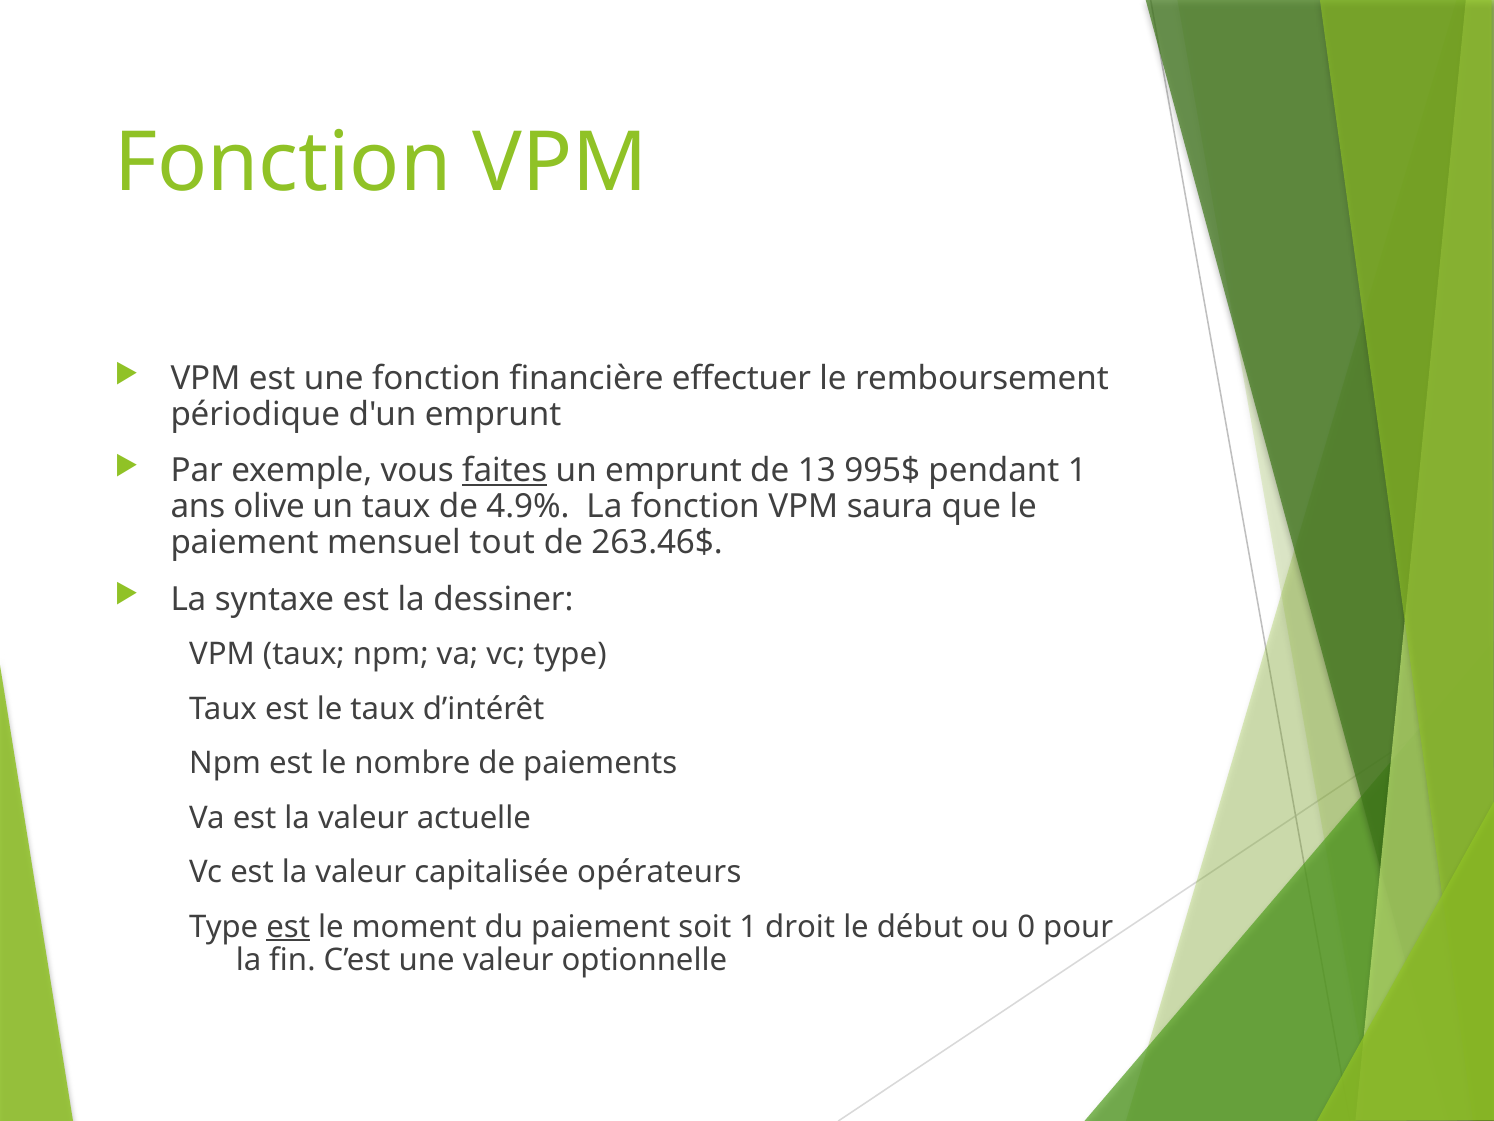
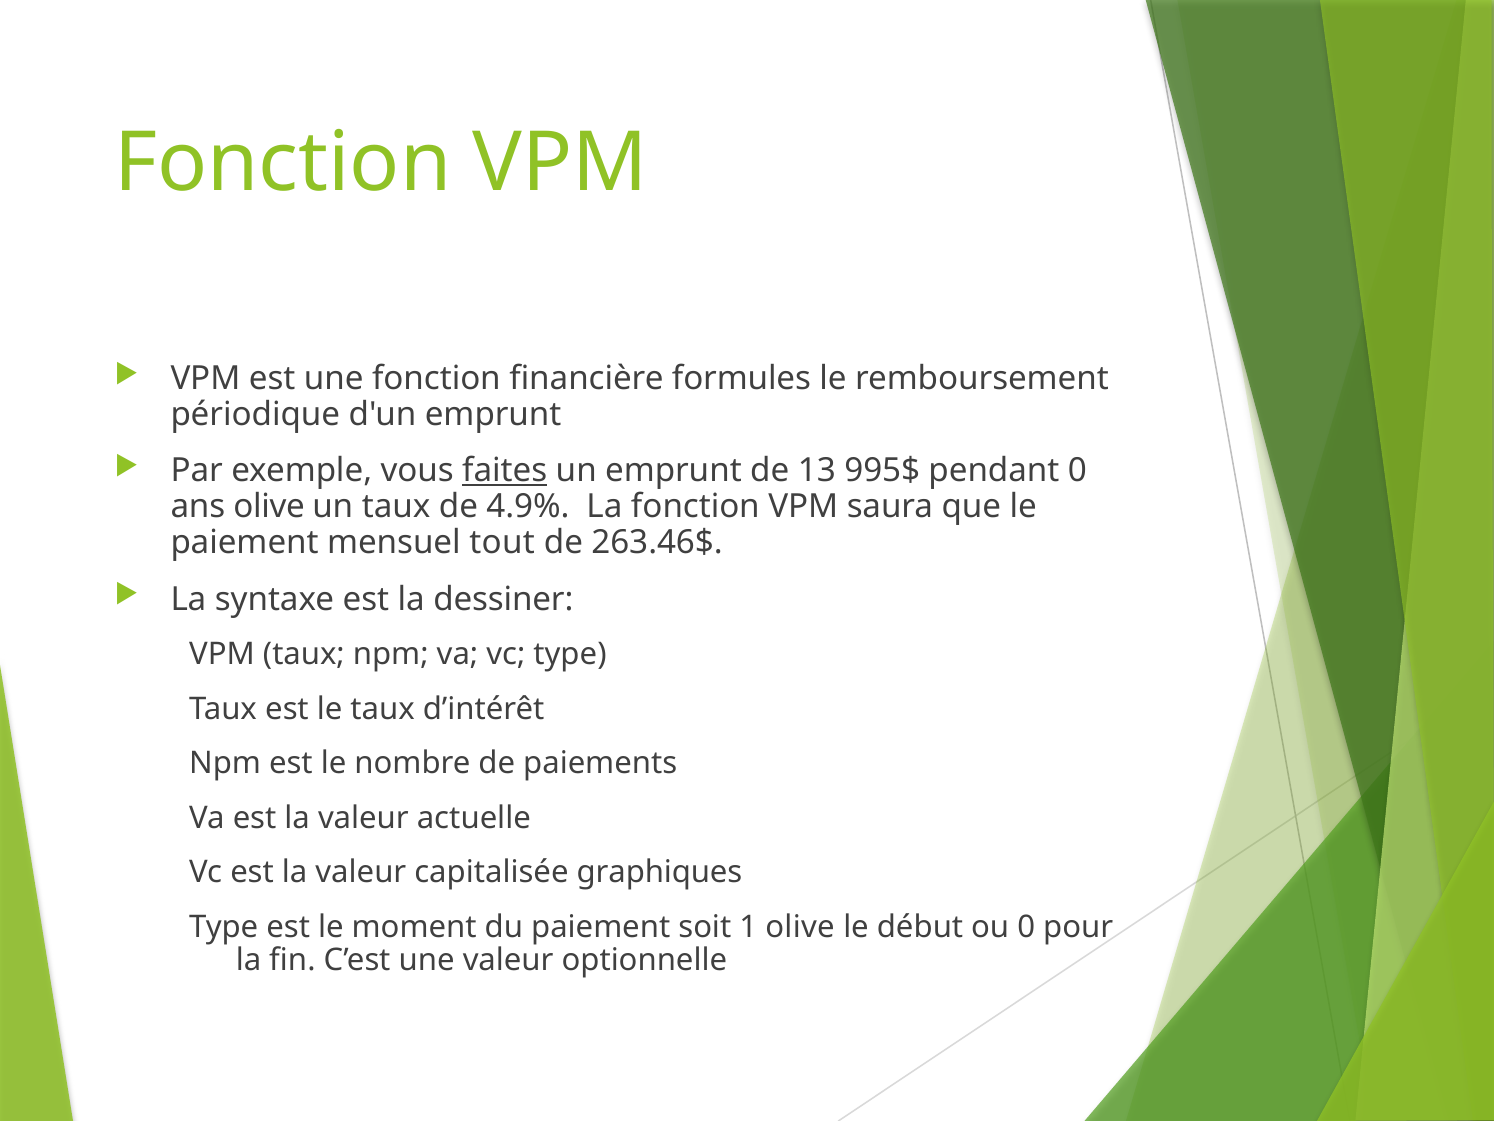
effectuer: effectuer -> formules
pendant 1: 1 -> 0
opérateurs: opérateurs -> graphiques
est at (288, 926) underline: present -> none
1 droit: droit -> olive
